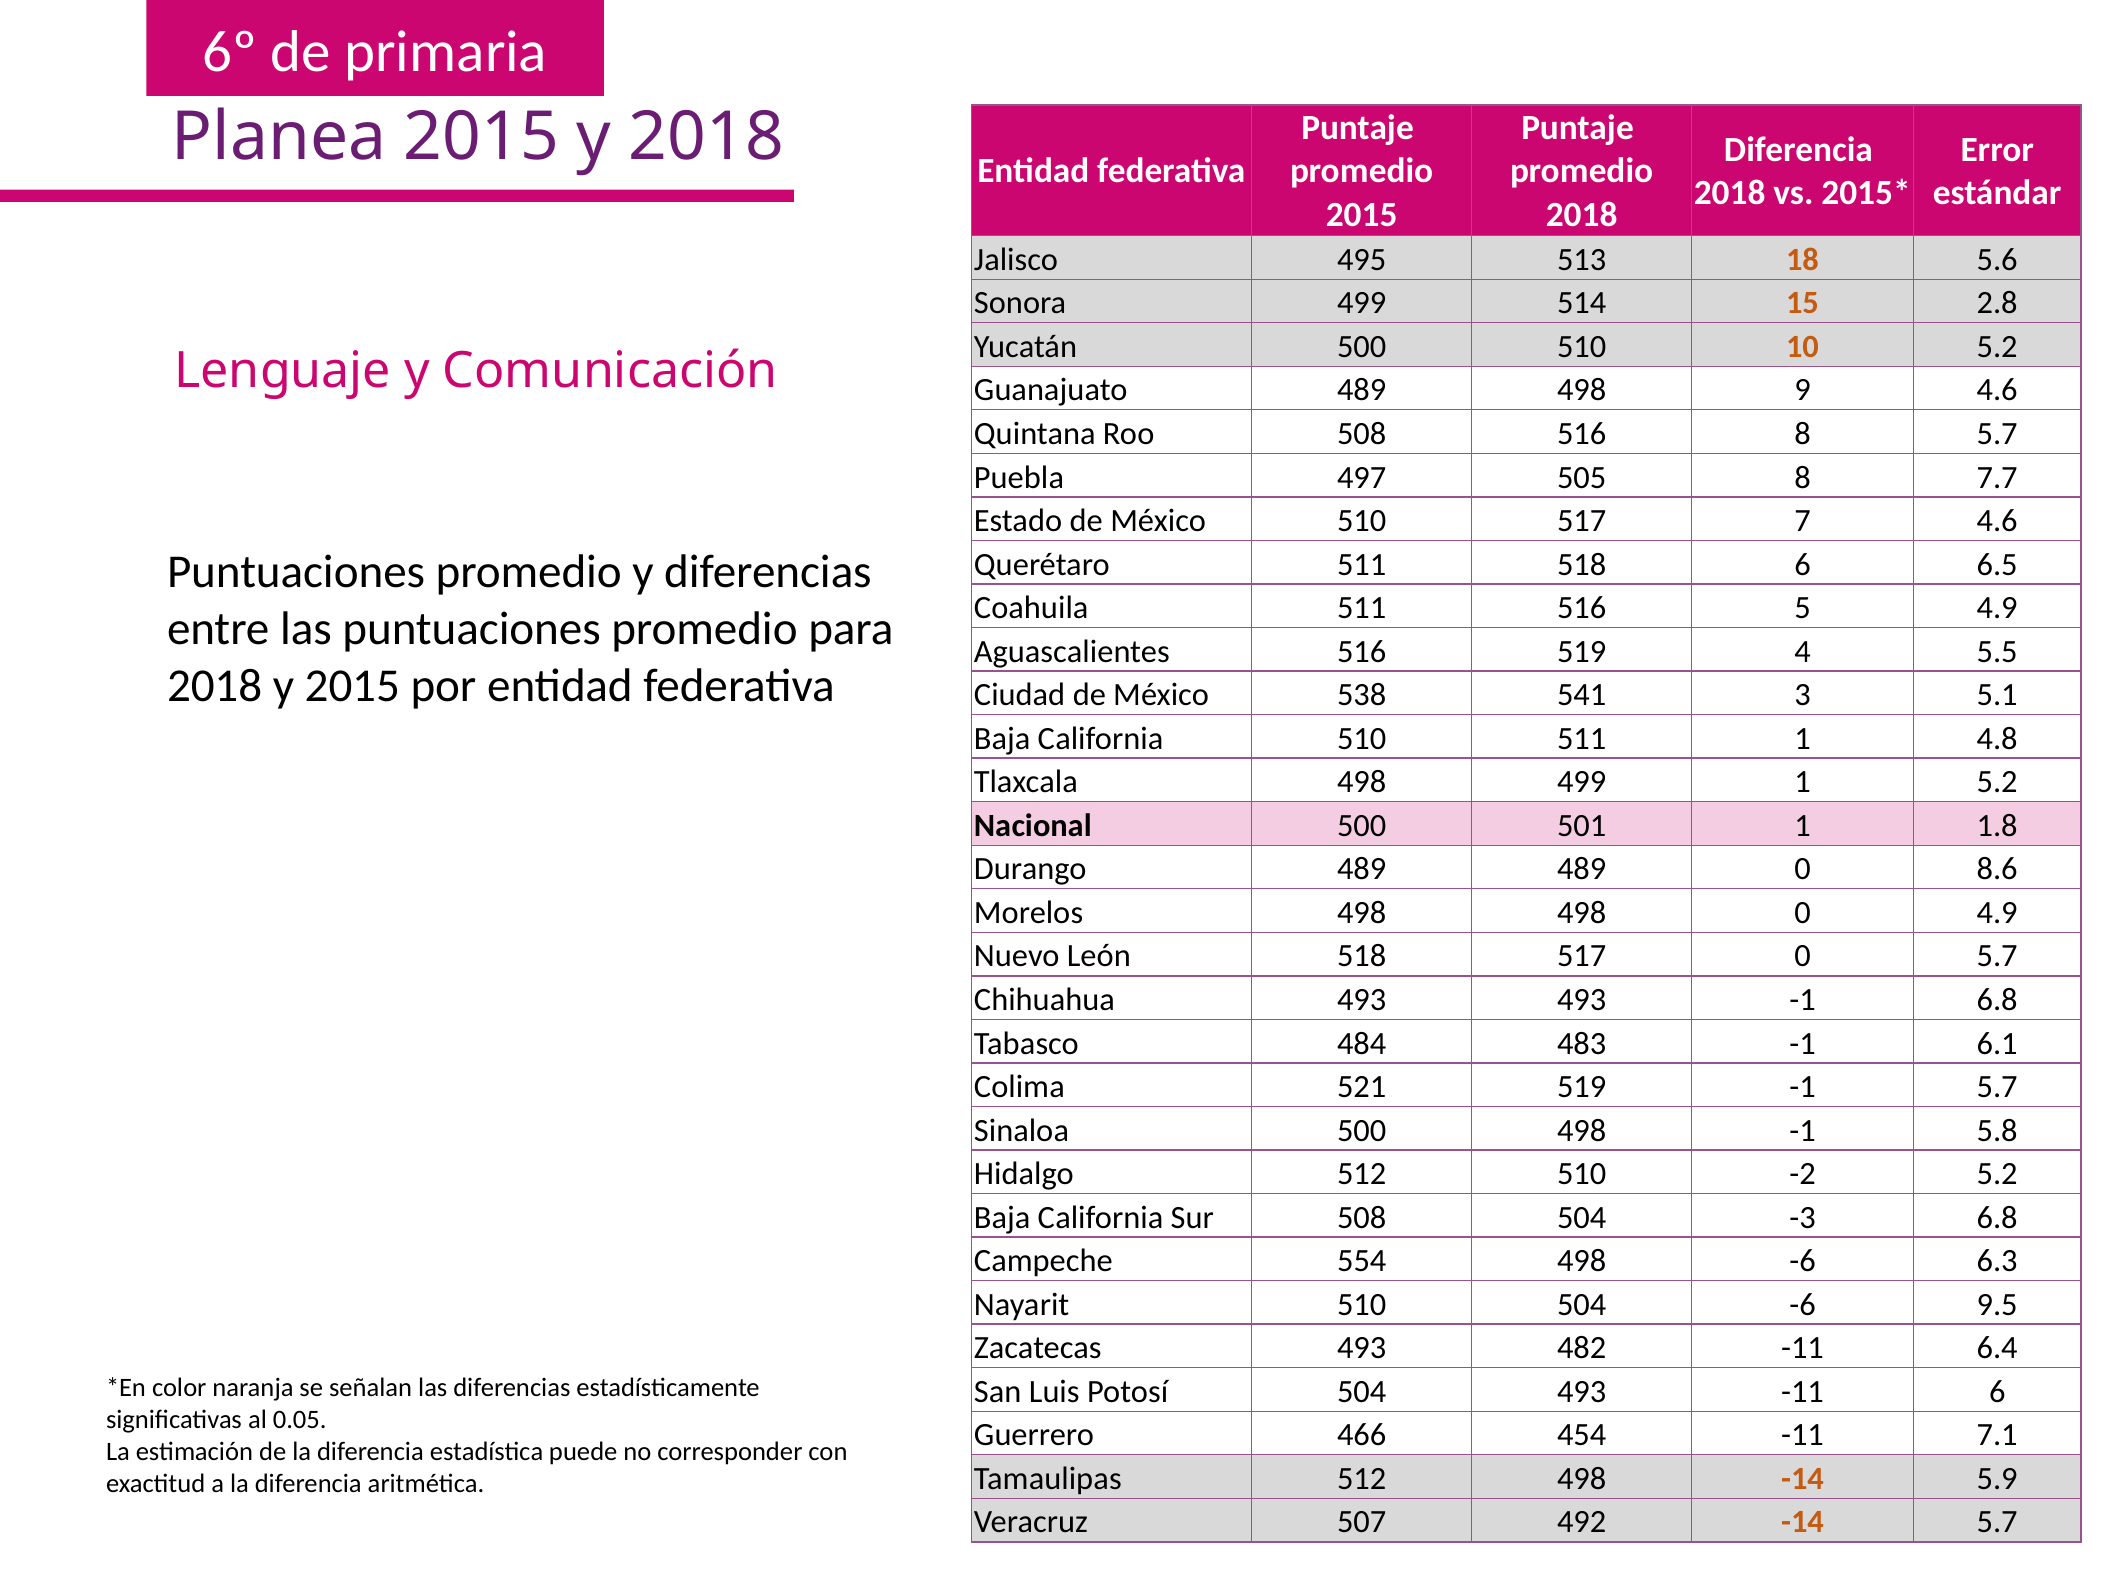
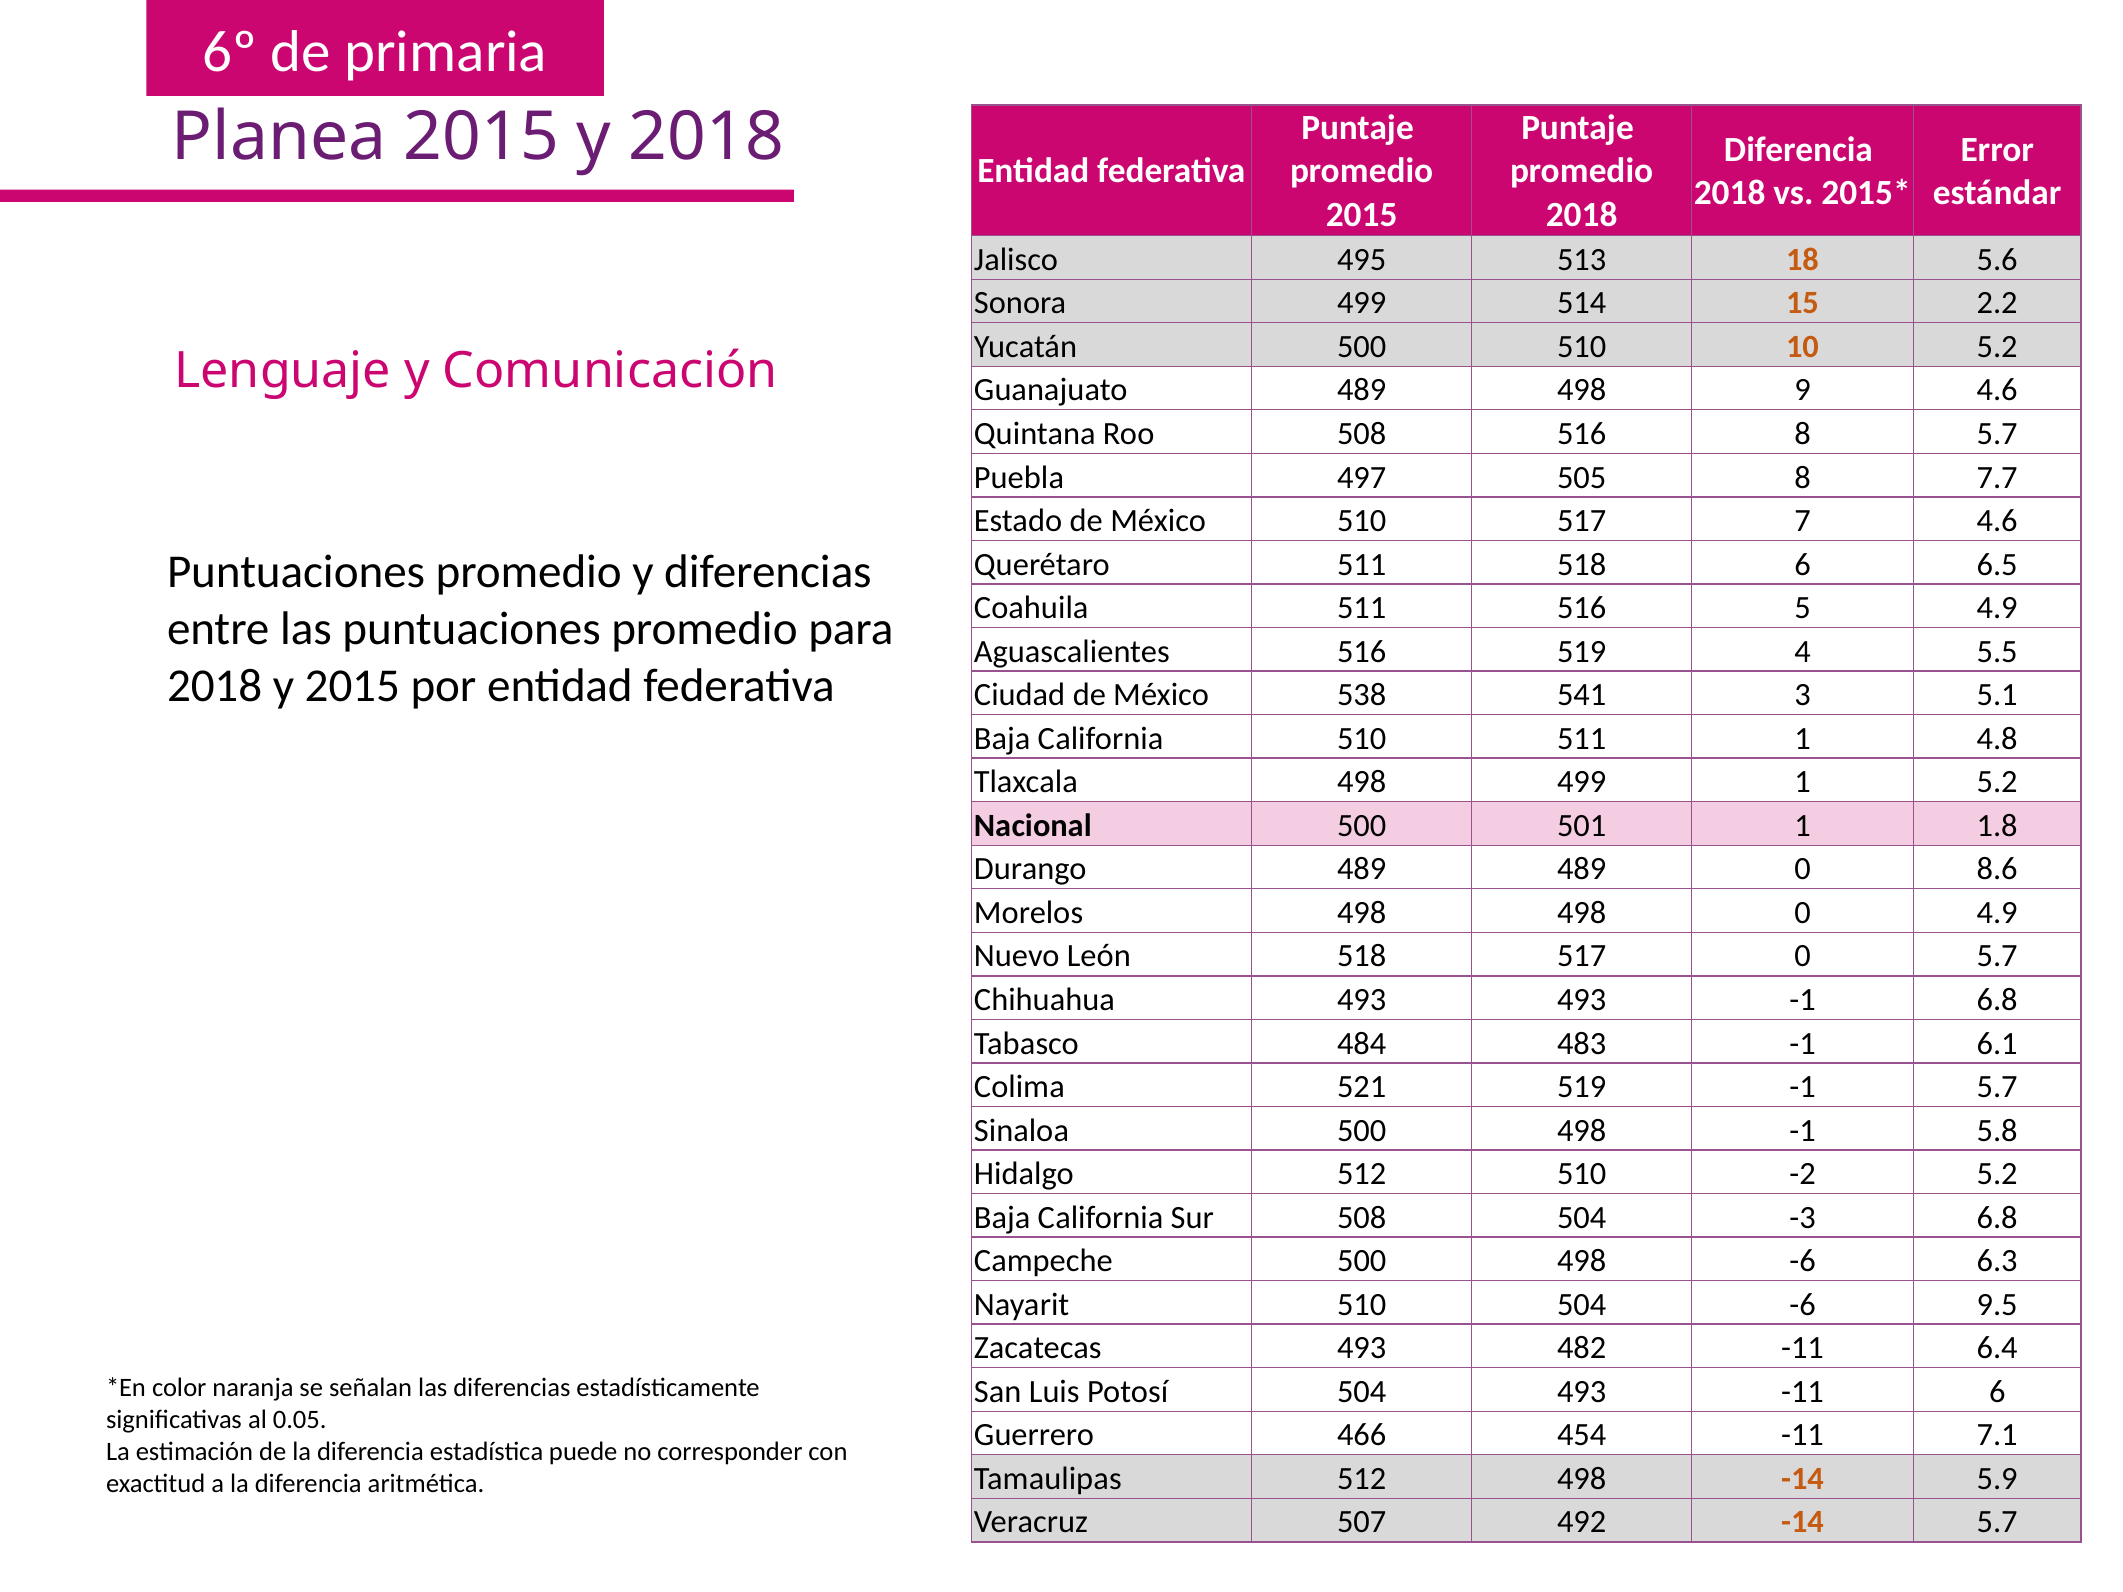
2.8: 2.8 -> 2.2
Campeche 554: 554 -> 500
